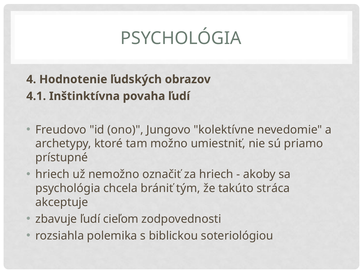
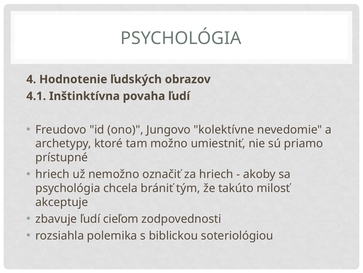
stráca: stráca -> milosť
